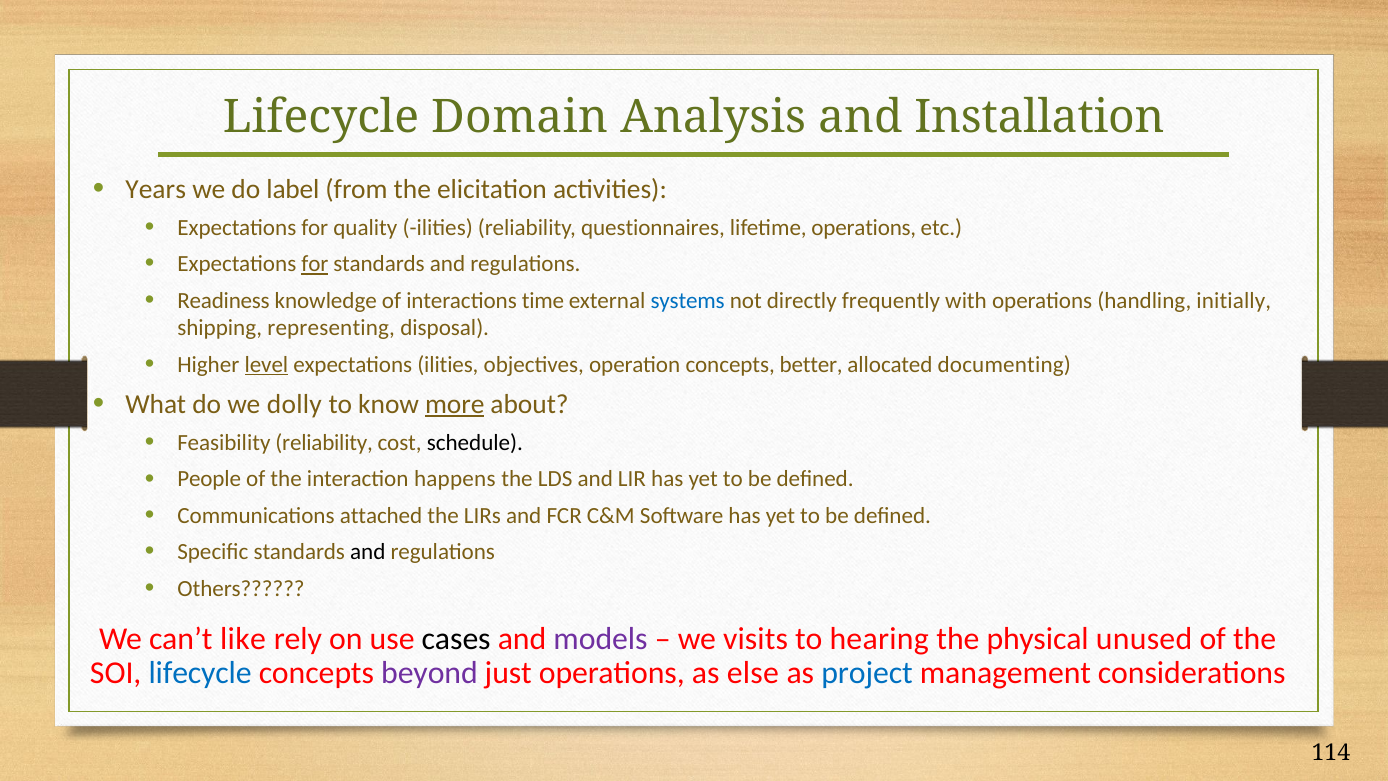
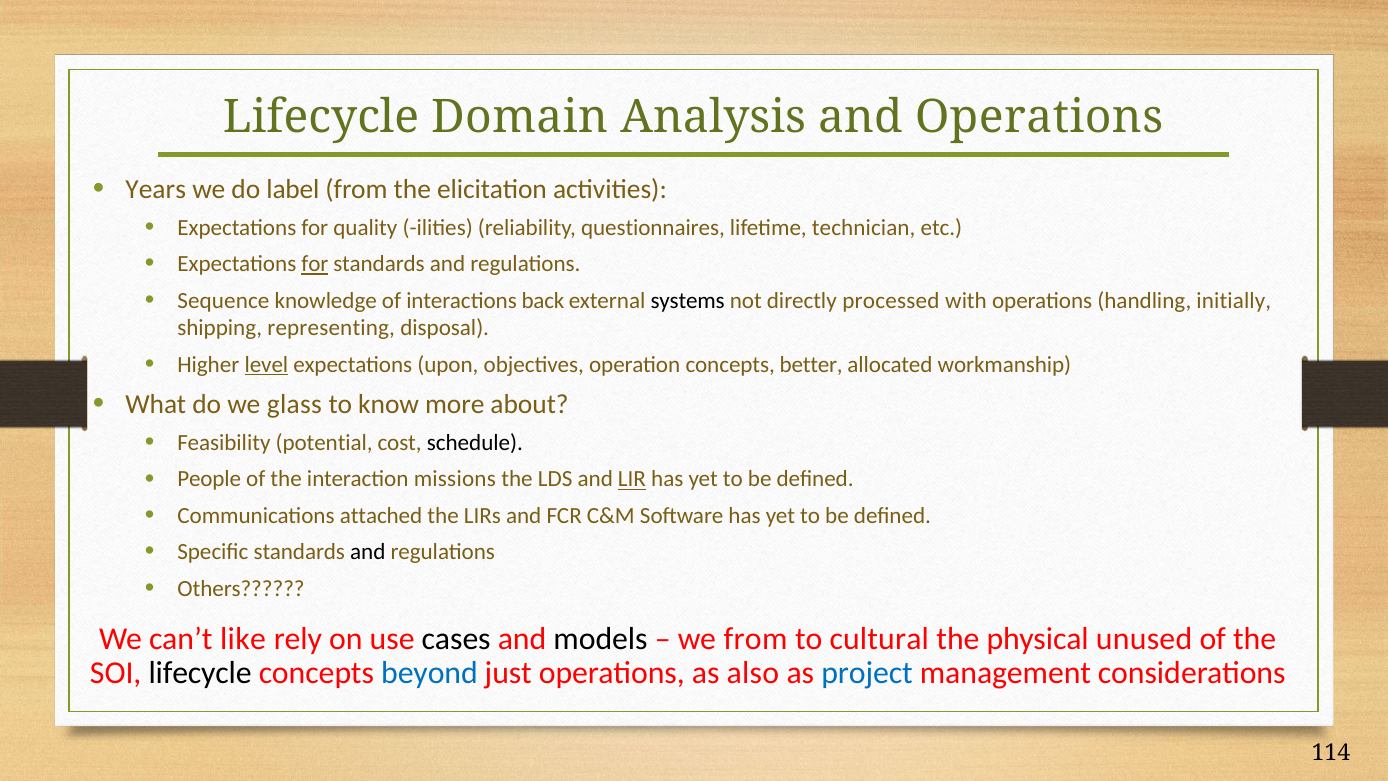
and Installation: Installation -> Operations
lifetime operations: operations -> technician
Readiness: Readiness -> Sequence
time: time -> back
systems colour: blue -> black
frequently: frequently -> processed
expectations ilities: ilities -> upon
documenting: documenting -> workmanship
dolly: dolly -> glass
more underline: present -> none
Feasibility reliability: reliability -> potential
happens: happens -> missions
LIR underline: none -> present
models colour: purple -> black
we visits: visits -> from
hearing: hearing -> cultural
lifecycle at (200, 673) colour: blue -> black
beyond colour: purple -> blue
else: else -> also
